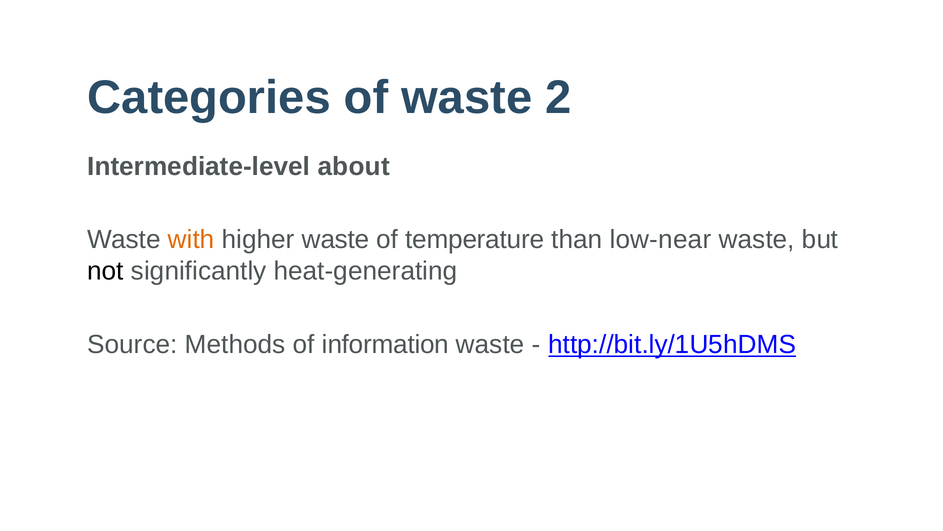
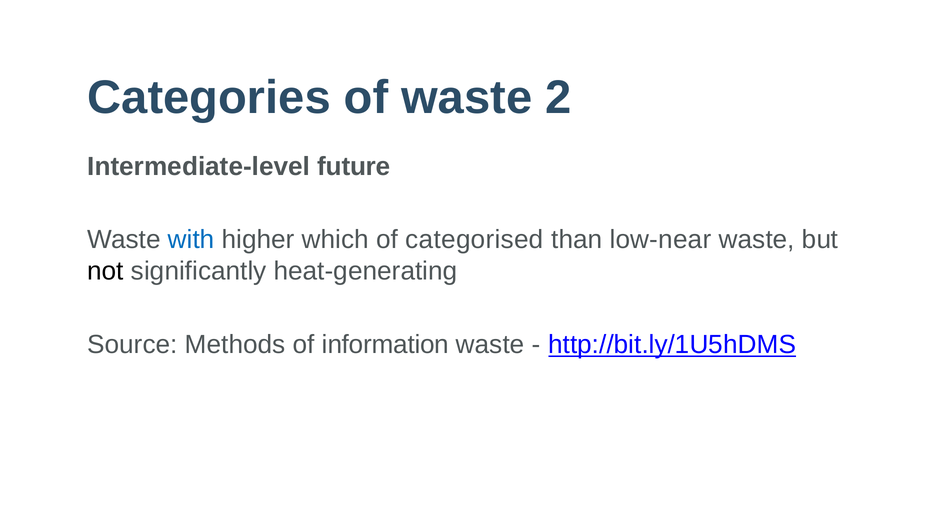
about: about -> future
with colour: orange -> blue
higher waste: waste -> which
temperature: temperature -> categorised
